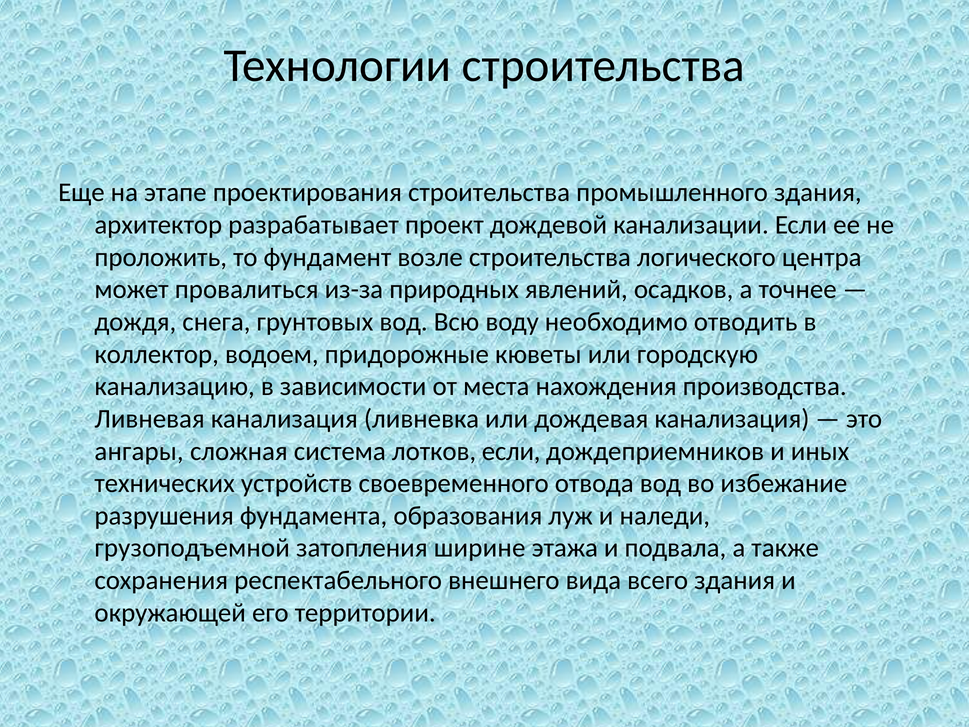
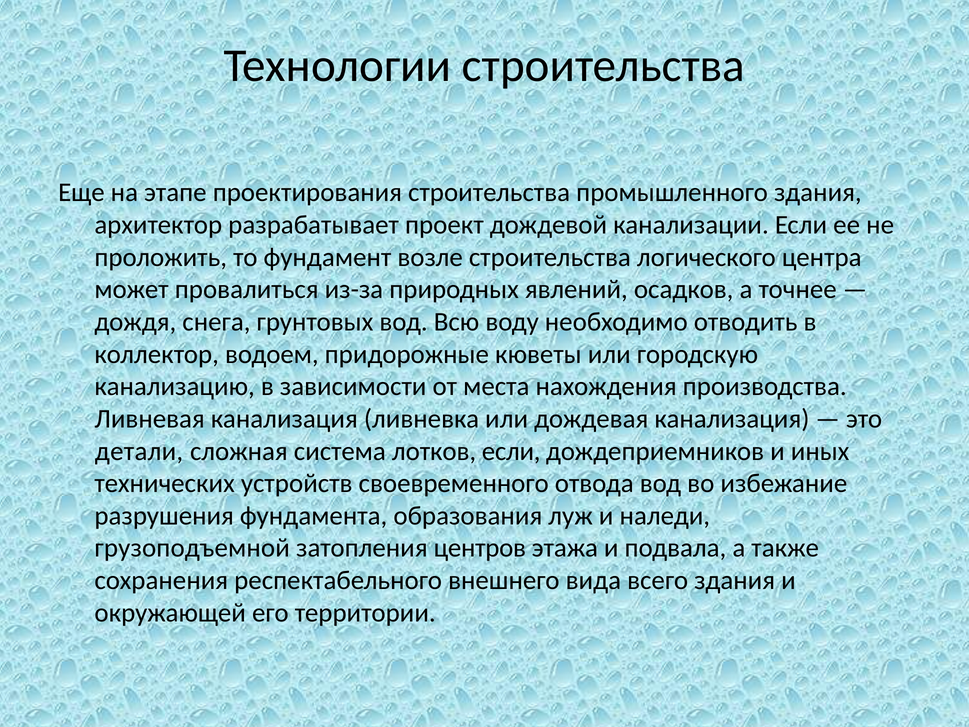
ангары: ангары -> детали
ширине: ширине -> центров
